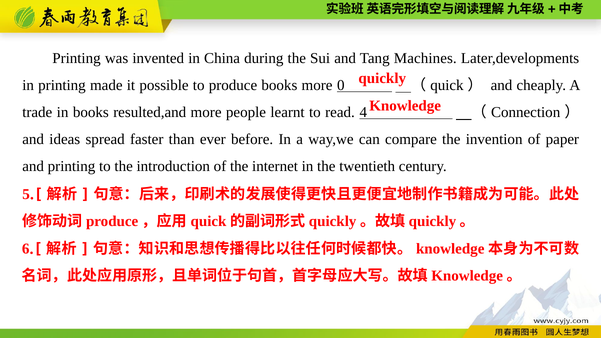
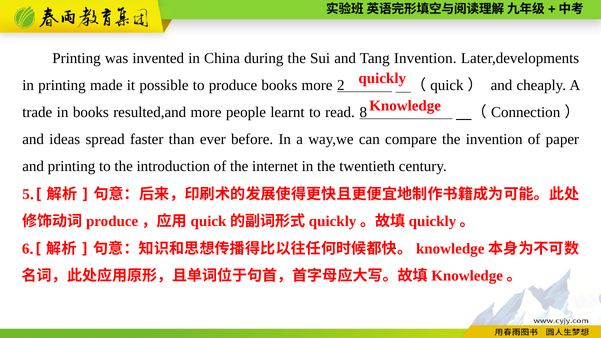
Tang Machines: Machines -> Invention
0: 0 -> 2
4: 4 -> 8
